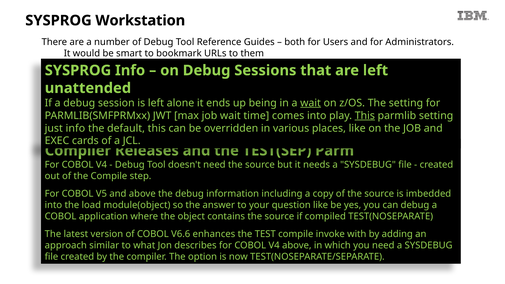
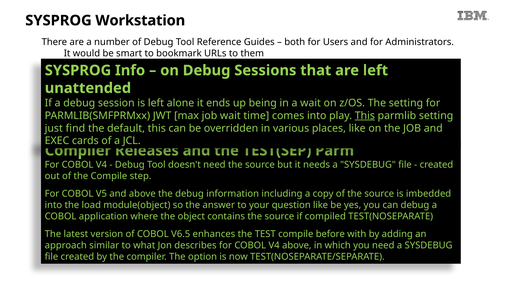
wait at (311, 103) underline: present -> none
just info: info -> find
V6.6: V6.6 -> V6.5
invoke: invoke -> before
